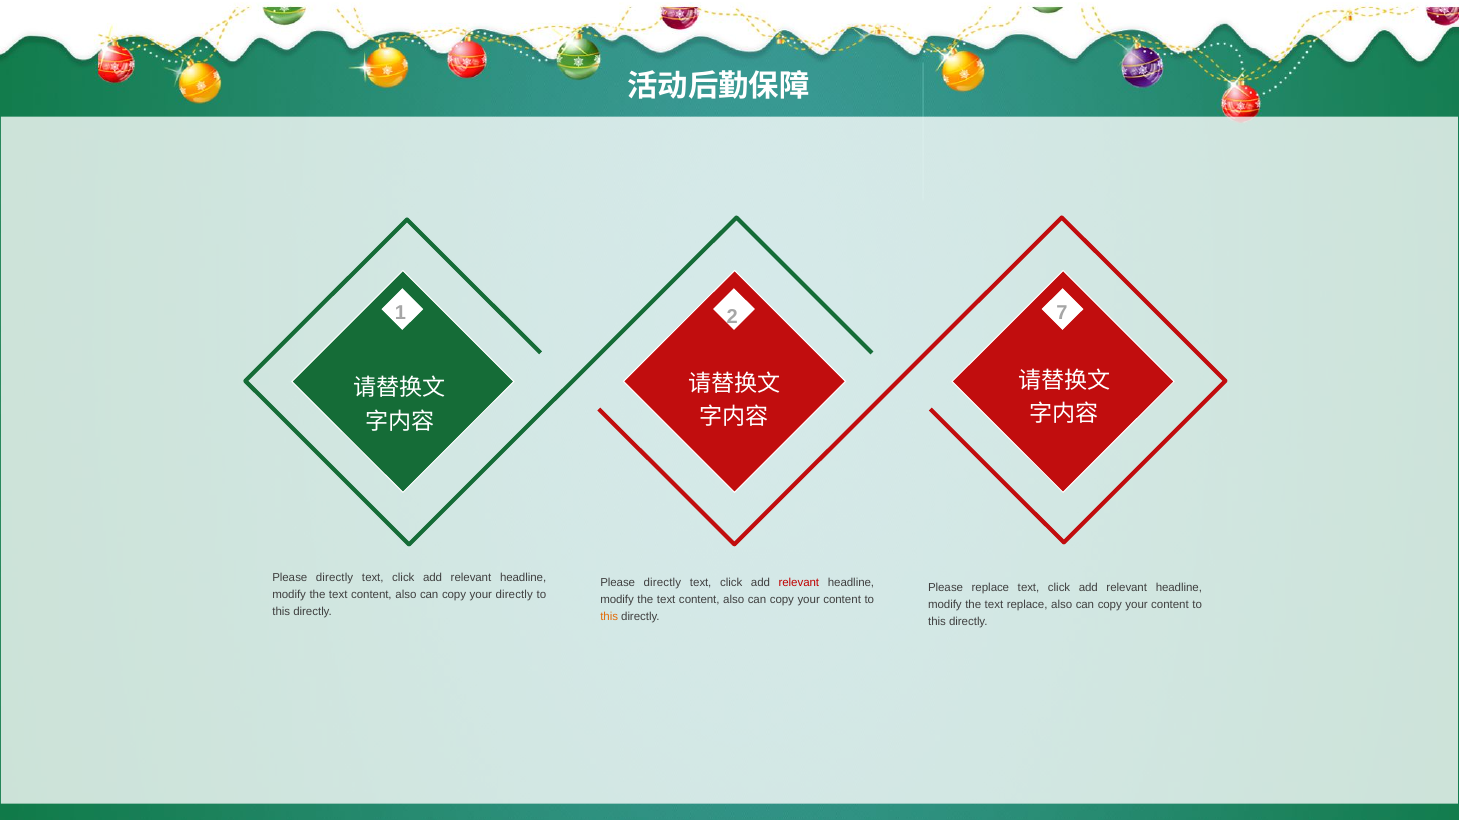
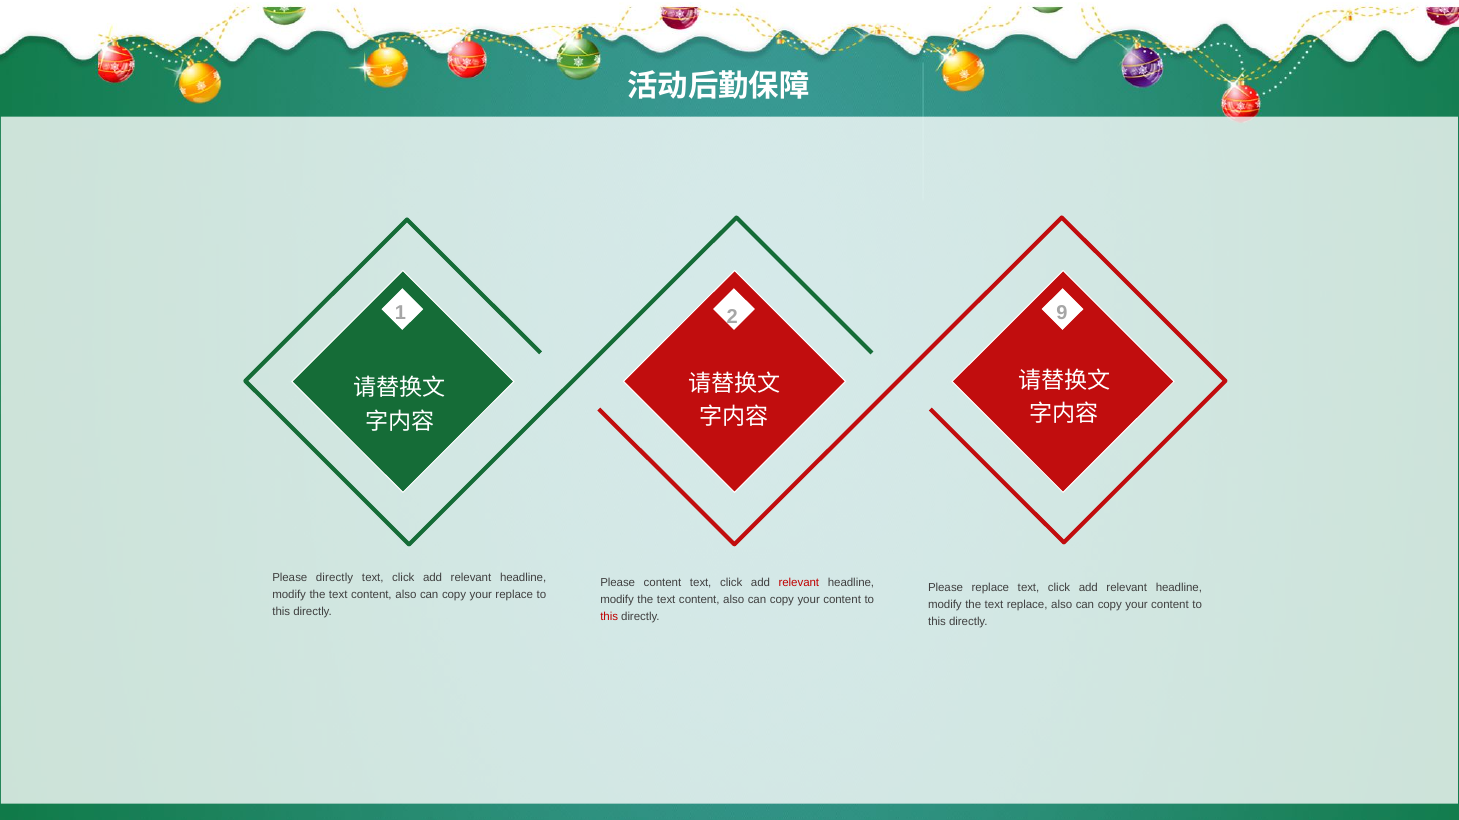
7: 7 -> 9
directly at (662, 584): directly -> content
your directly: directly -> replace
this at (609, 617) colour: orange -> red
